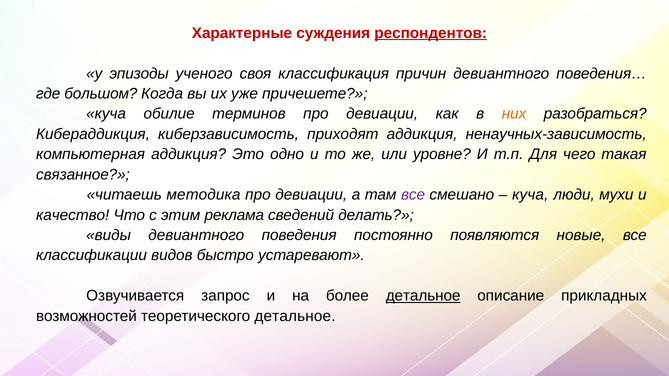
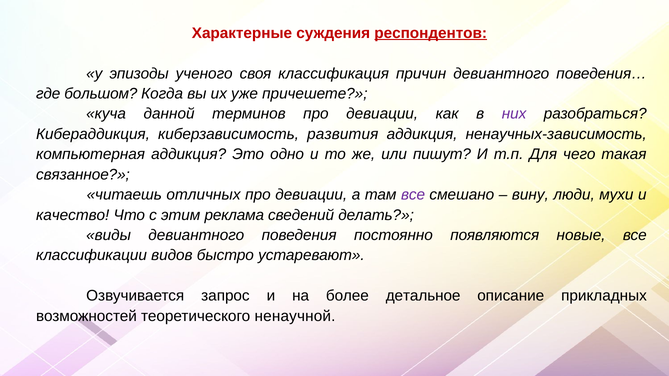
обилие: обилие -> данной
них colour: orange -> purple
приходят: приходят -> развития
уровне: уровне -> пишут
методика: методика -> отличных
куча at (530, 195): куча -> вину
детальное at (423, 296) underline: present -> none
теоретического детальное: детальное -> ненаучной
